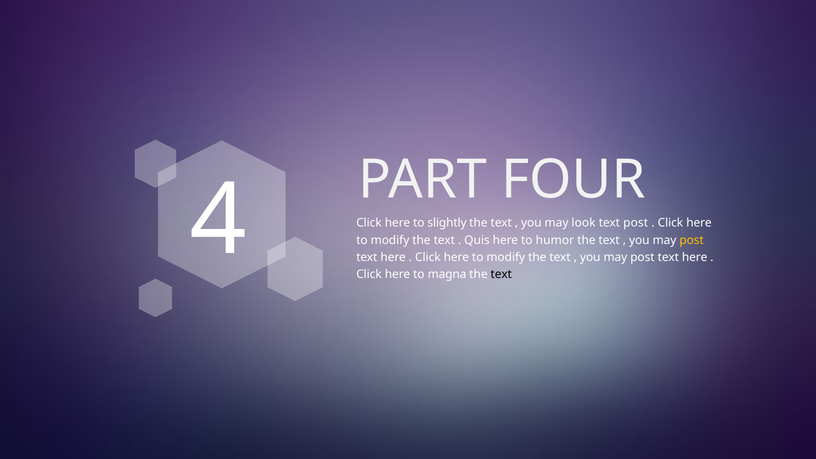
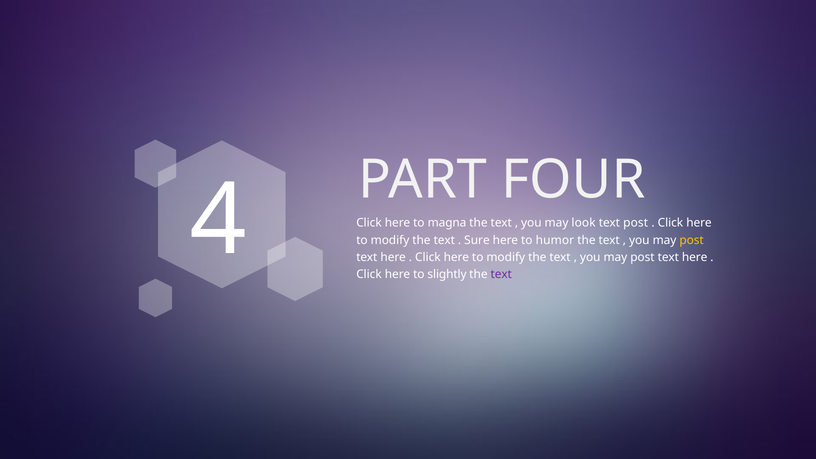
slightly: slightly -> magna
Quis: Quis -> Sure
magna: magna -> slightly
text at (501, 274) colour: black -> purple
